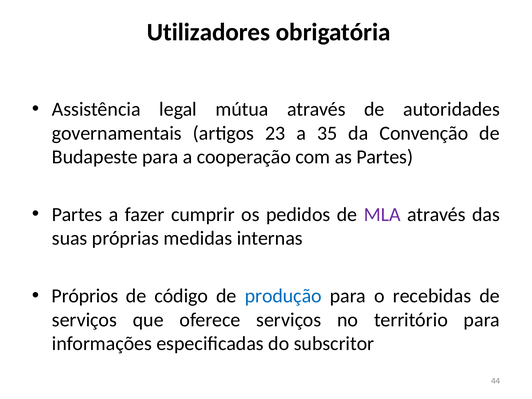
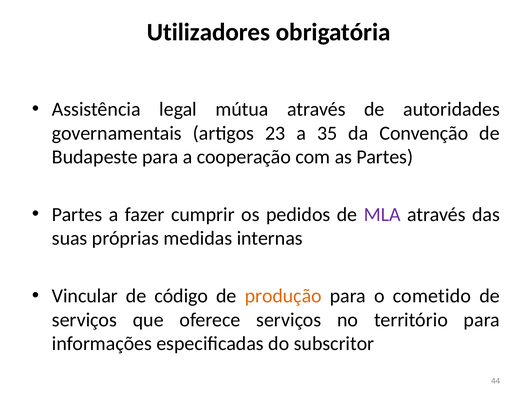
Próprios: Próprios -> Vincular
produção colour: blue -> orange
recebidas: recebidas -> cometido
